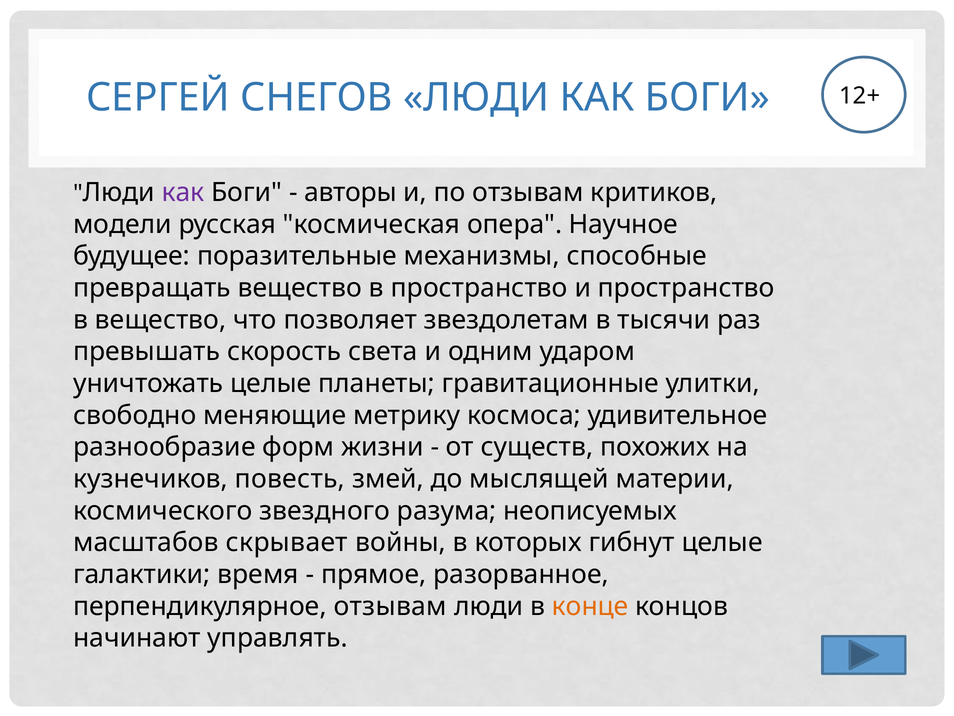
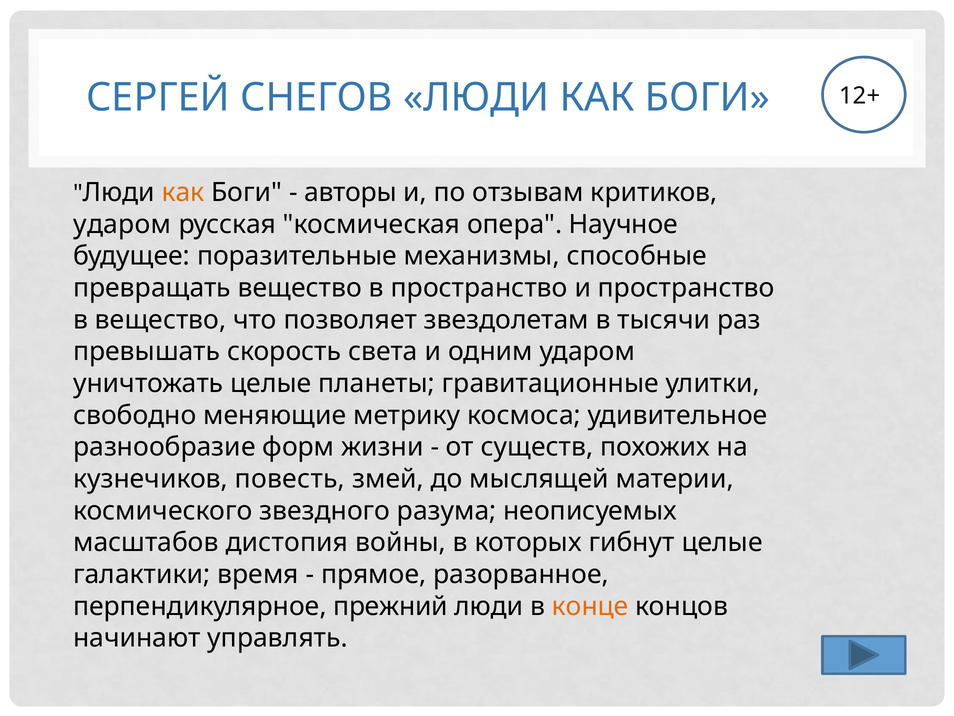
как at (183, 192) colour: purple -> orange
модели at (122, 224): модели -> ударом
скрывает: скрывает -> дистопия
перпендикулярное отзывам: отзывам -> прежний
